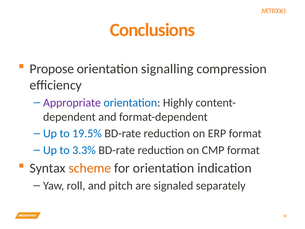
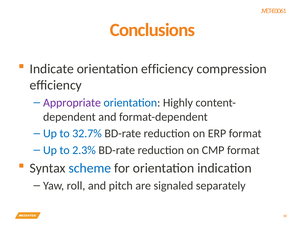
Propose: Propose -> Indicate
orientation signalling: signalling -> efficiency
19.5%: 19.5% -> 32.7%
3.3%: 3.3% -> 2.3%
scheme colour: orange -> blue
